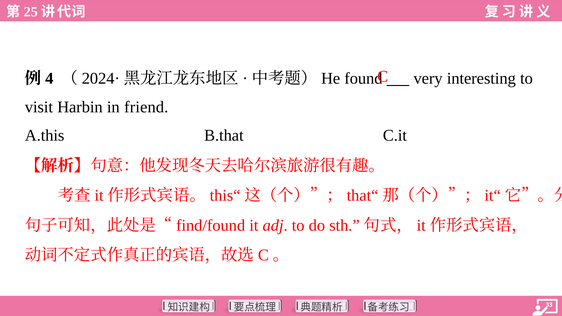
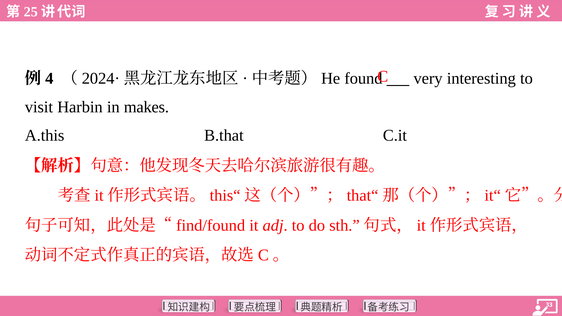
friend: friend -> makes
